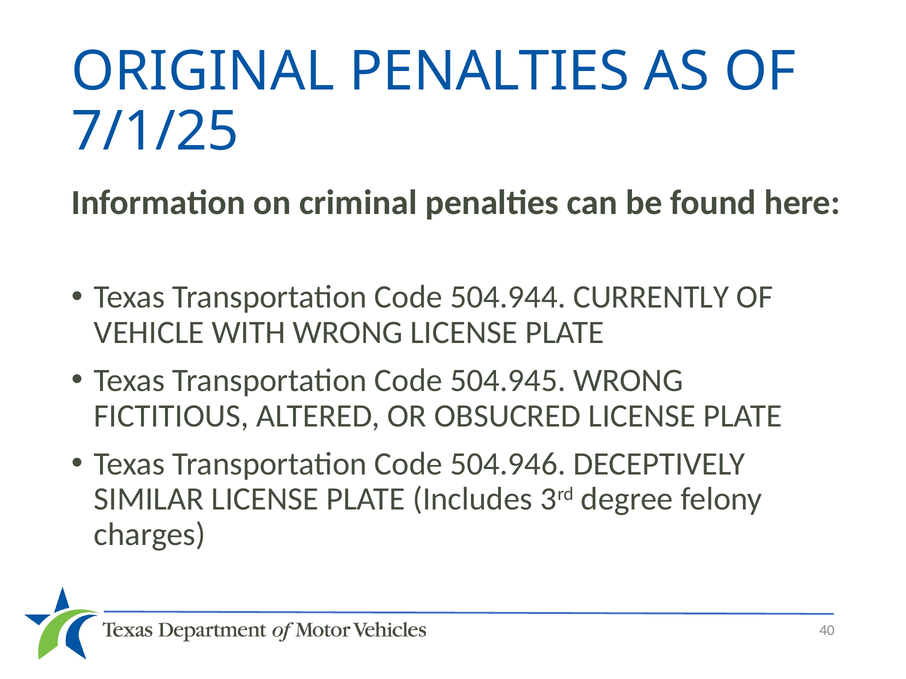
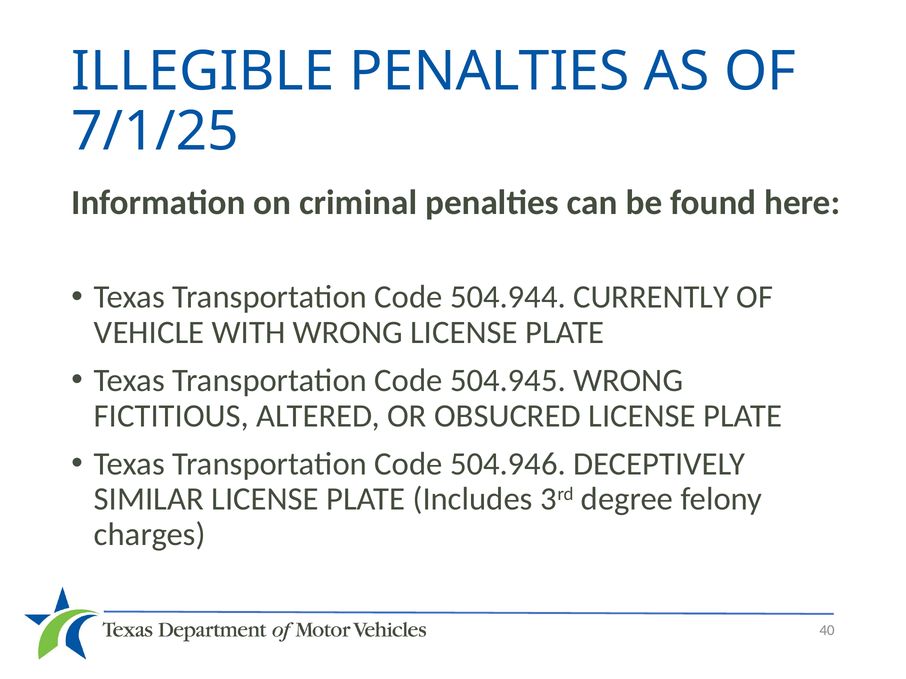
ORIGINAL: ORIGINAL -> ILLEGIBLE
